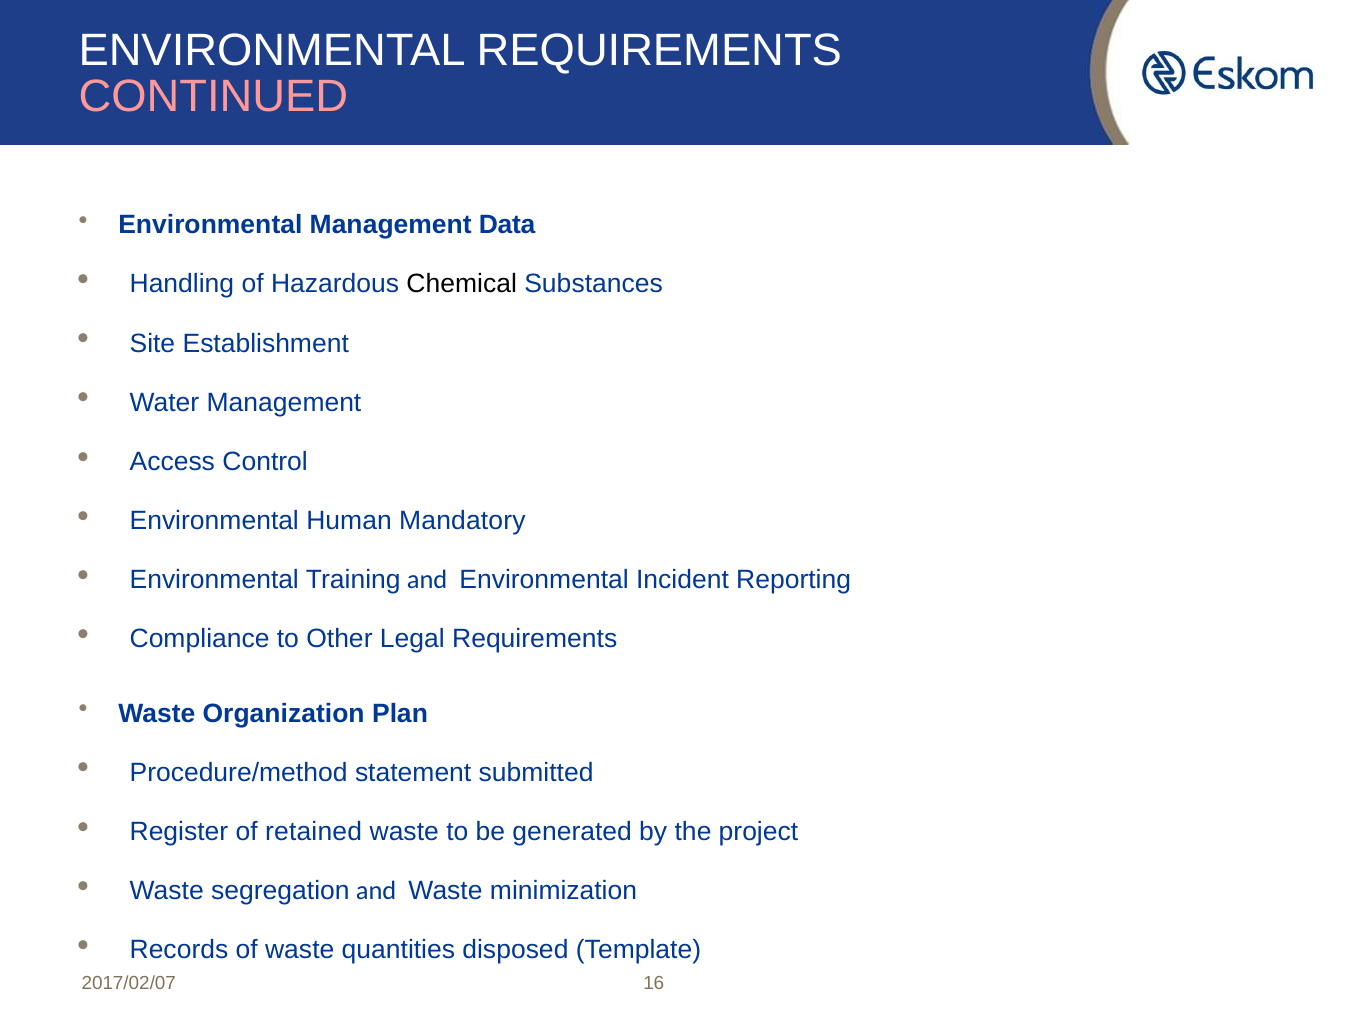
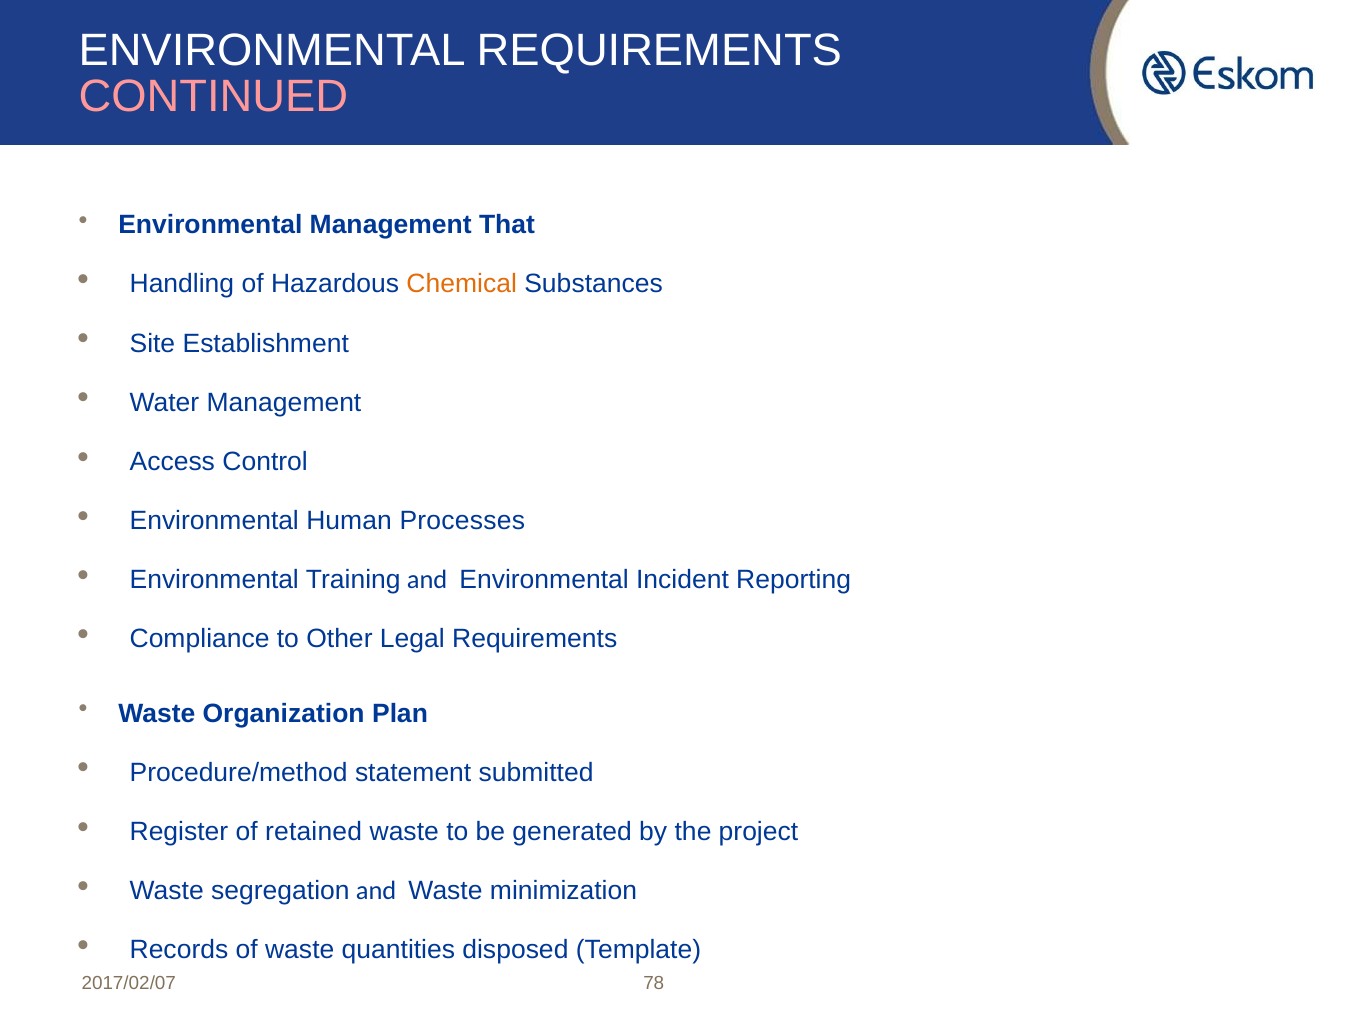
Data: Data -> That
Chemical colour: black -> orange
Mandatory: Mandatory -> Processes
16: 16 -> 78
